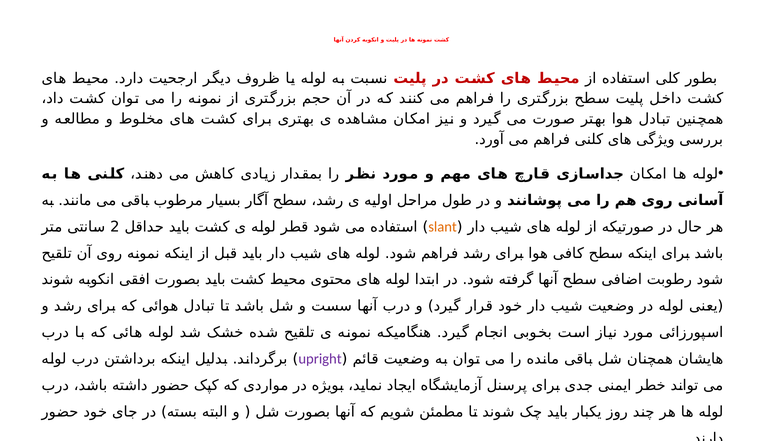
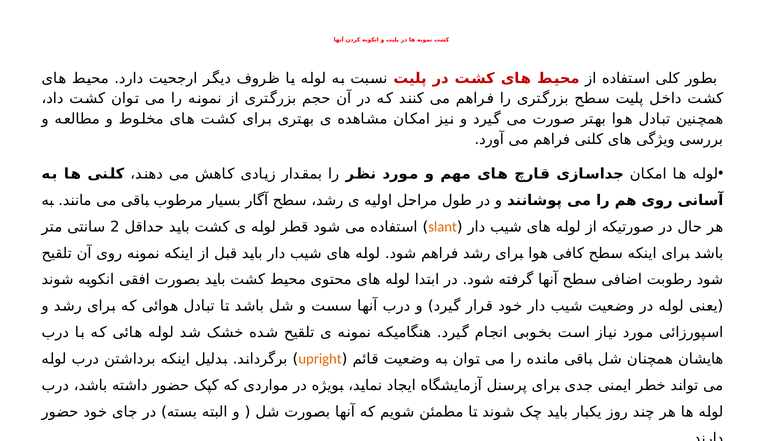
upright colour: purple -> orange
